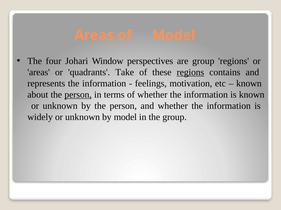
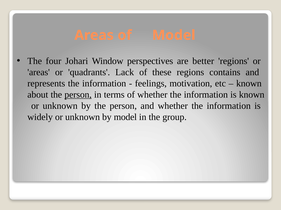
are group: group -> better
Take: Take -> Lack
regions at (190, 72) underline: present -> none
